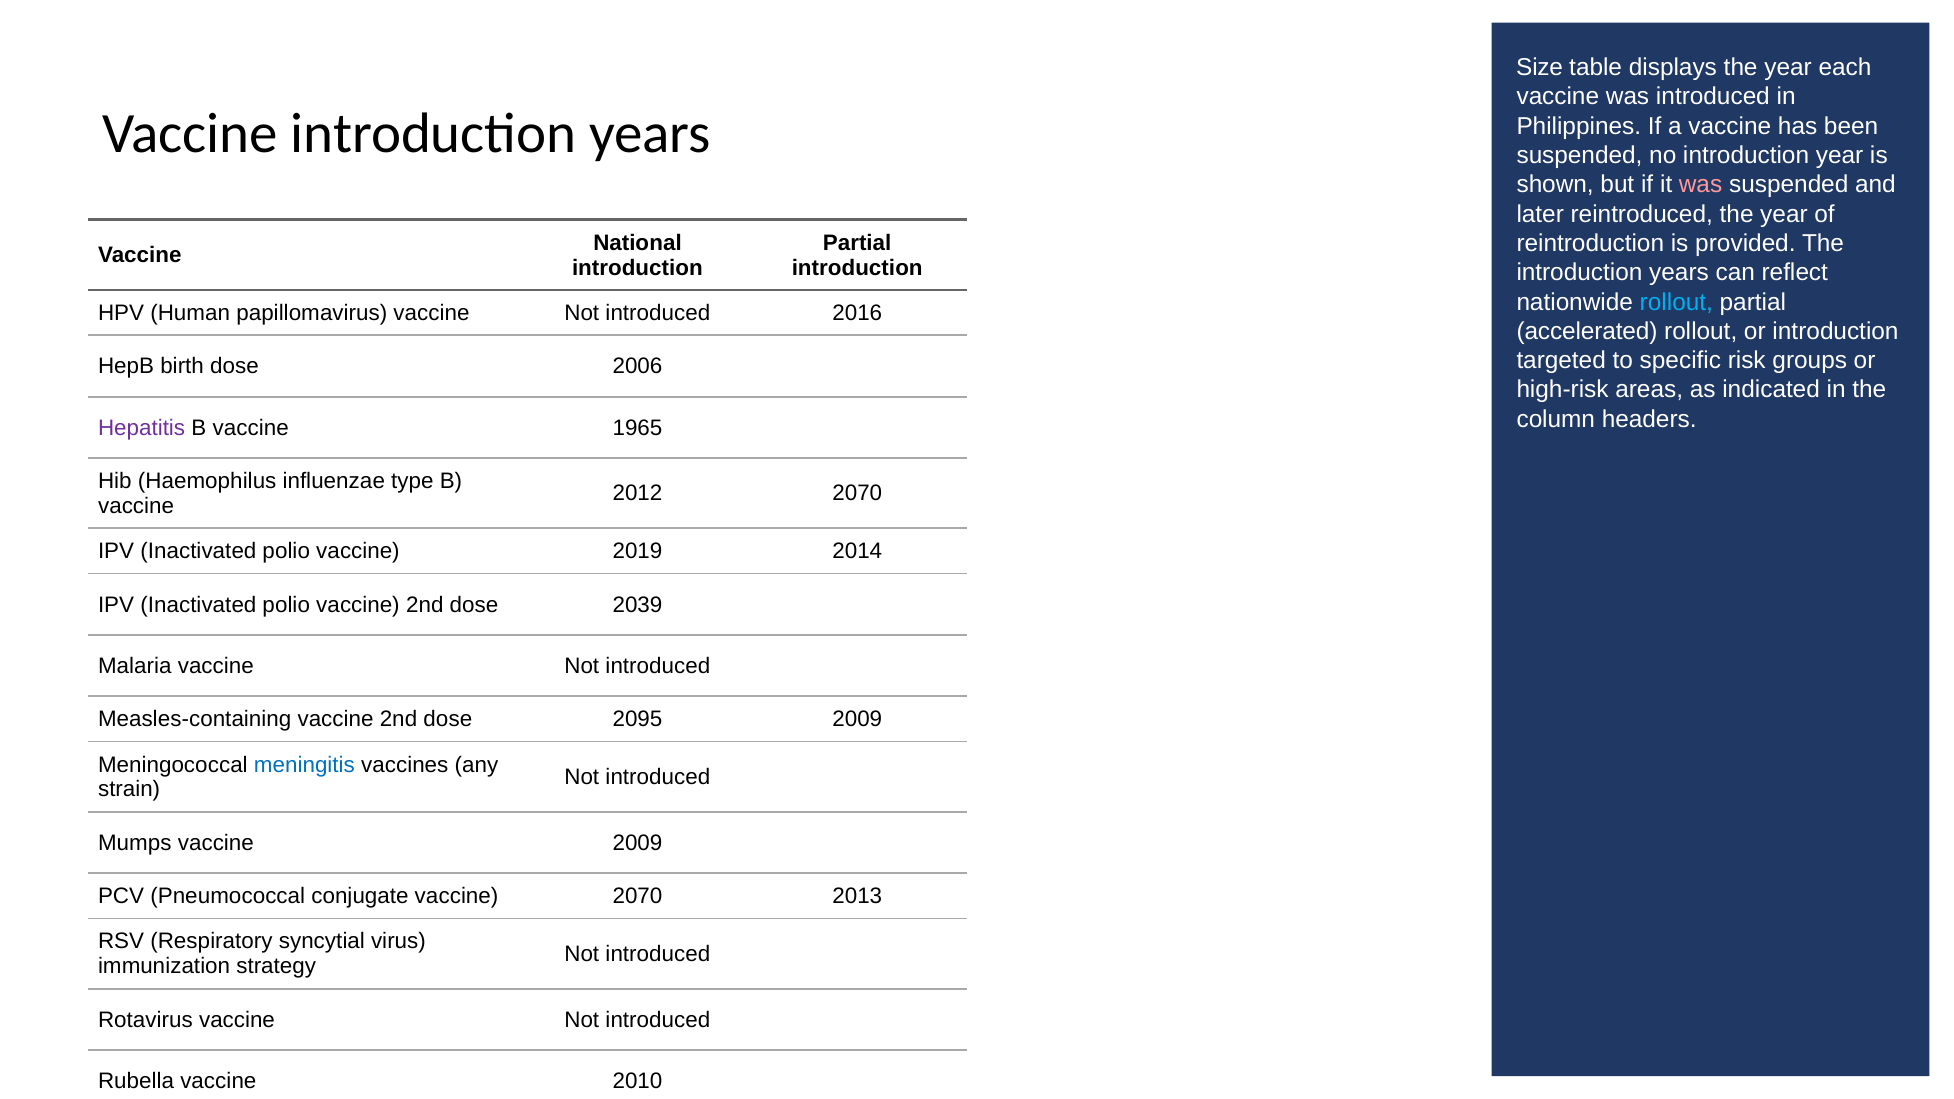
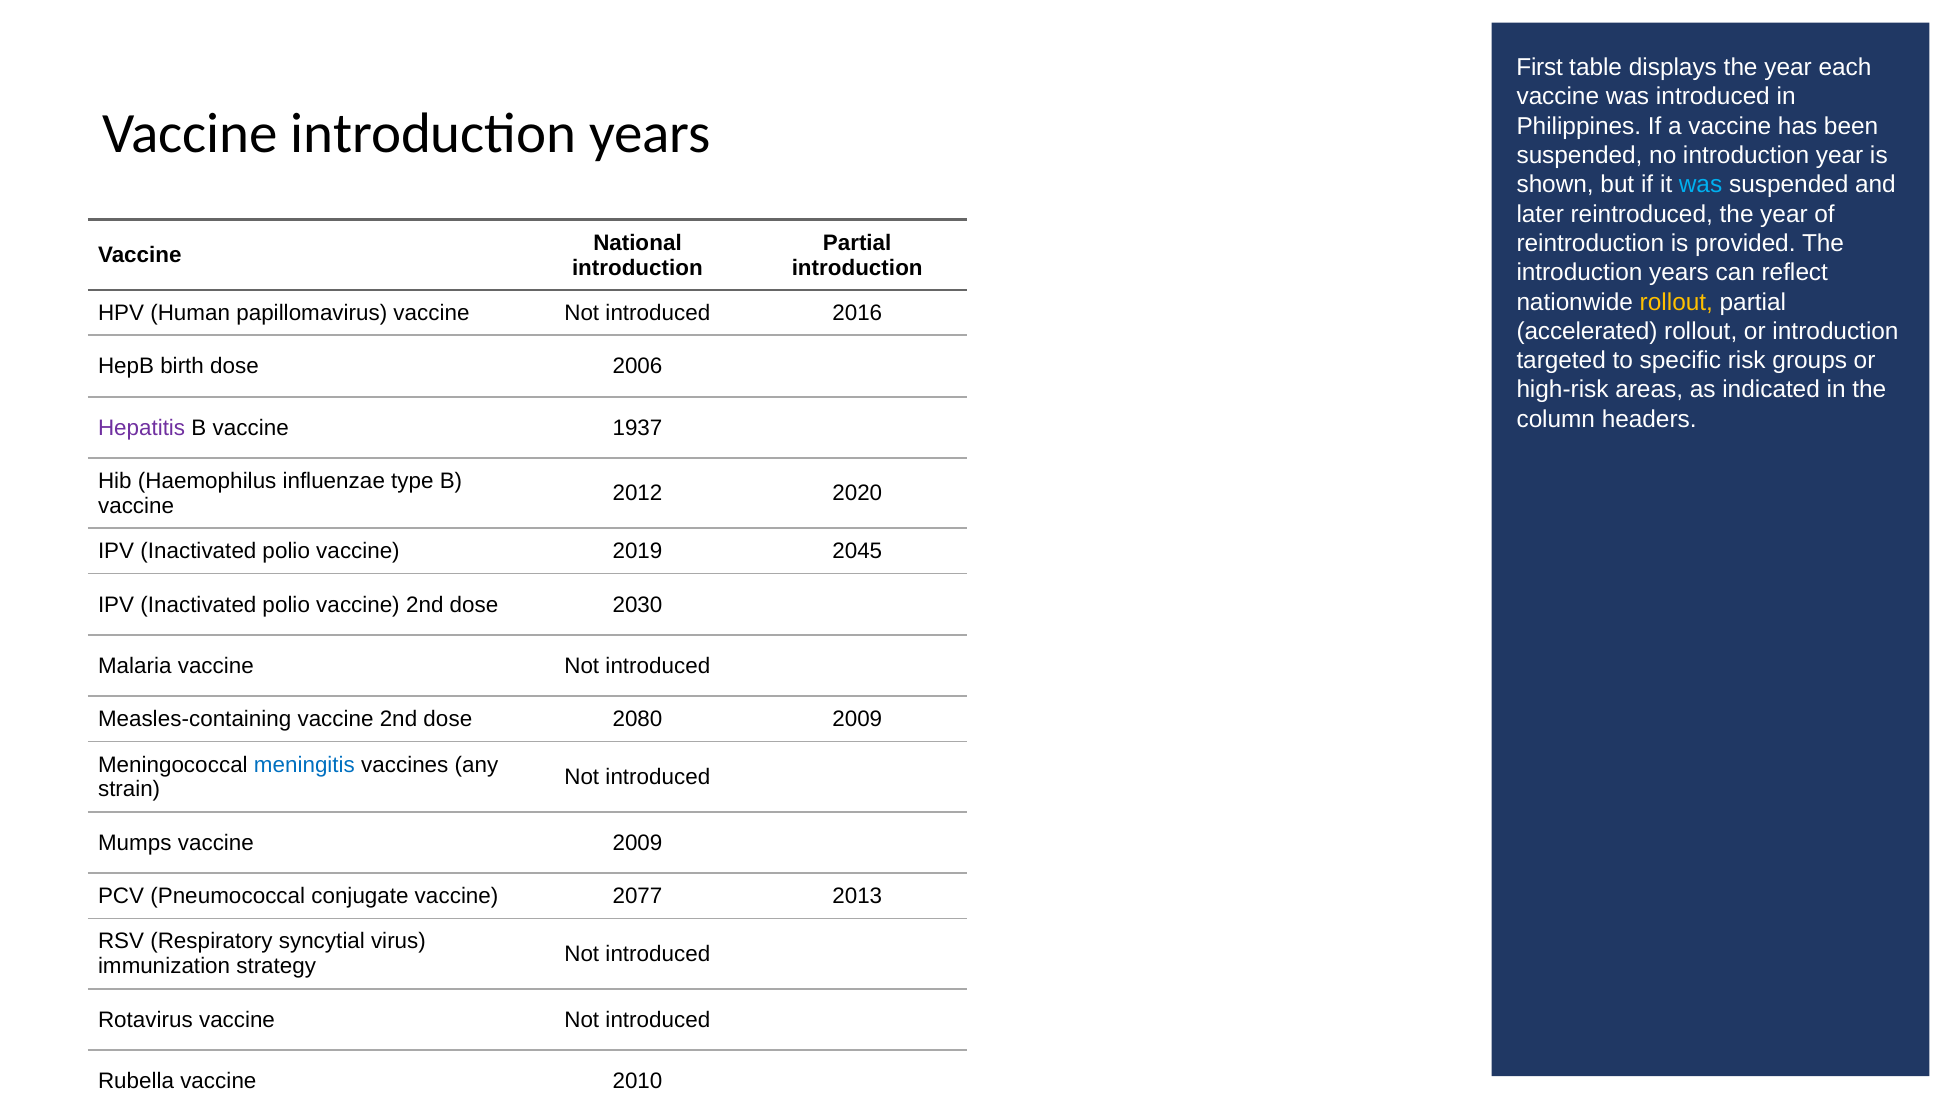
Size: Size -> First
was at (1701, 185) colour: pink -> light blue
rollout at (1676, 302) colour: light blue -> yellow
1965: 1965 -> 1937
2012 2070: 2070 -> 2020
2014: 2014 -> 2045
2039: 2039 -> 2030
2095: 2095 -> 2080
vaccine 2070: 2070 -> 2077
